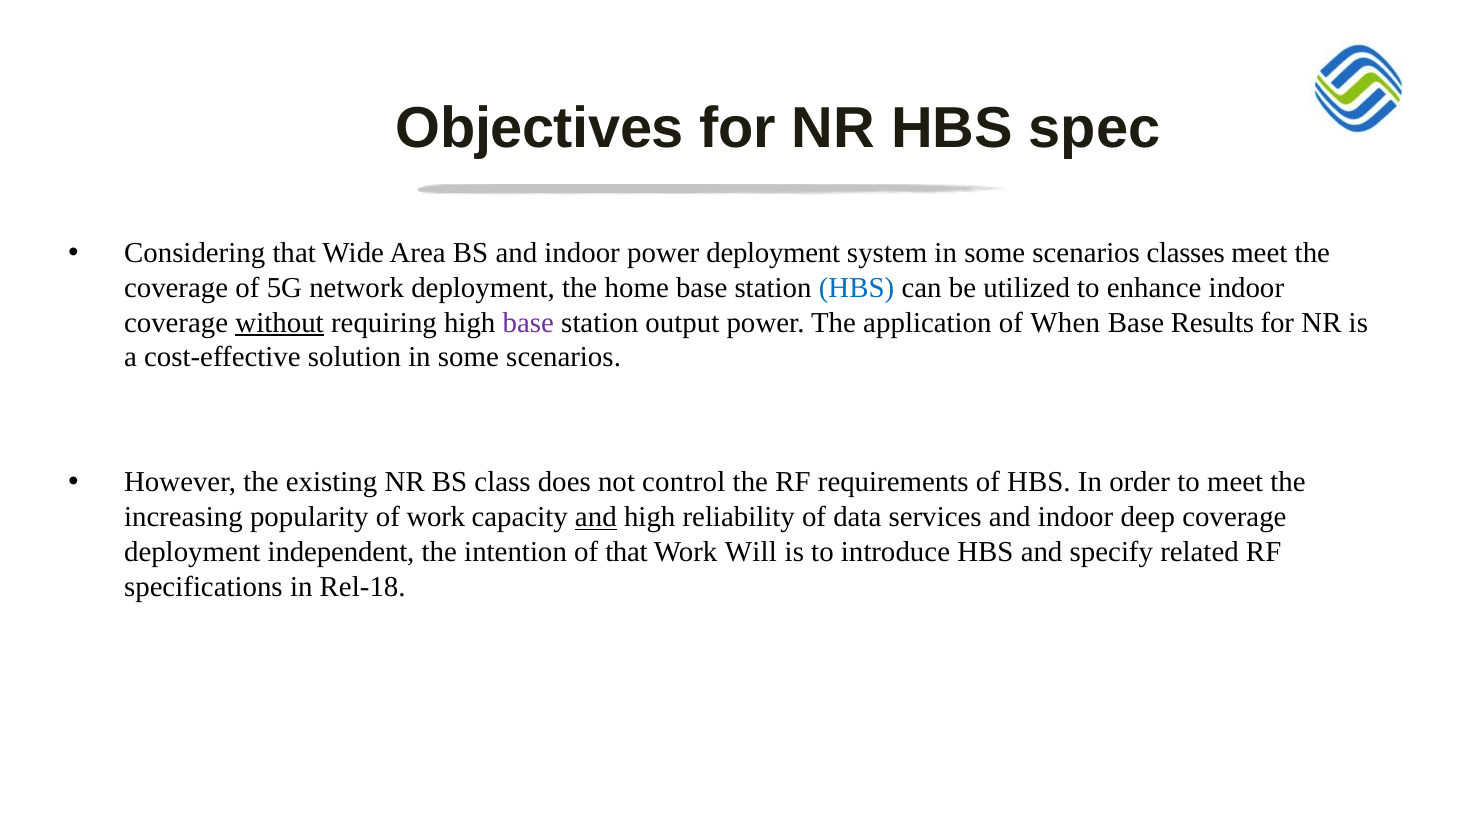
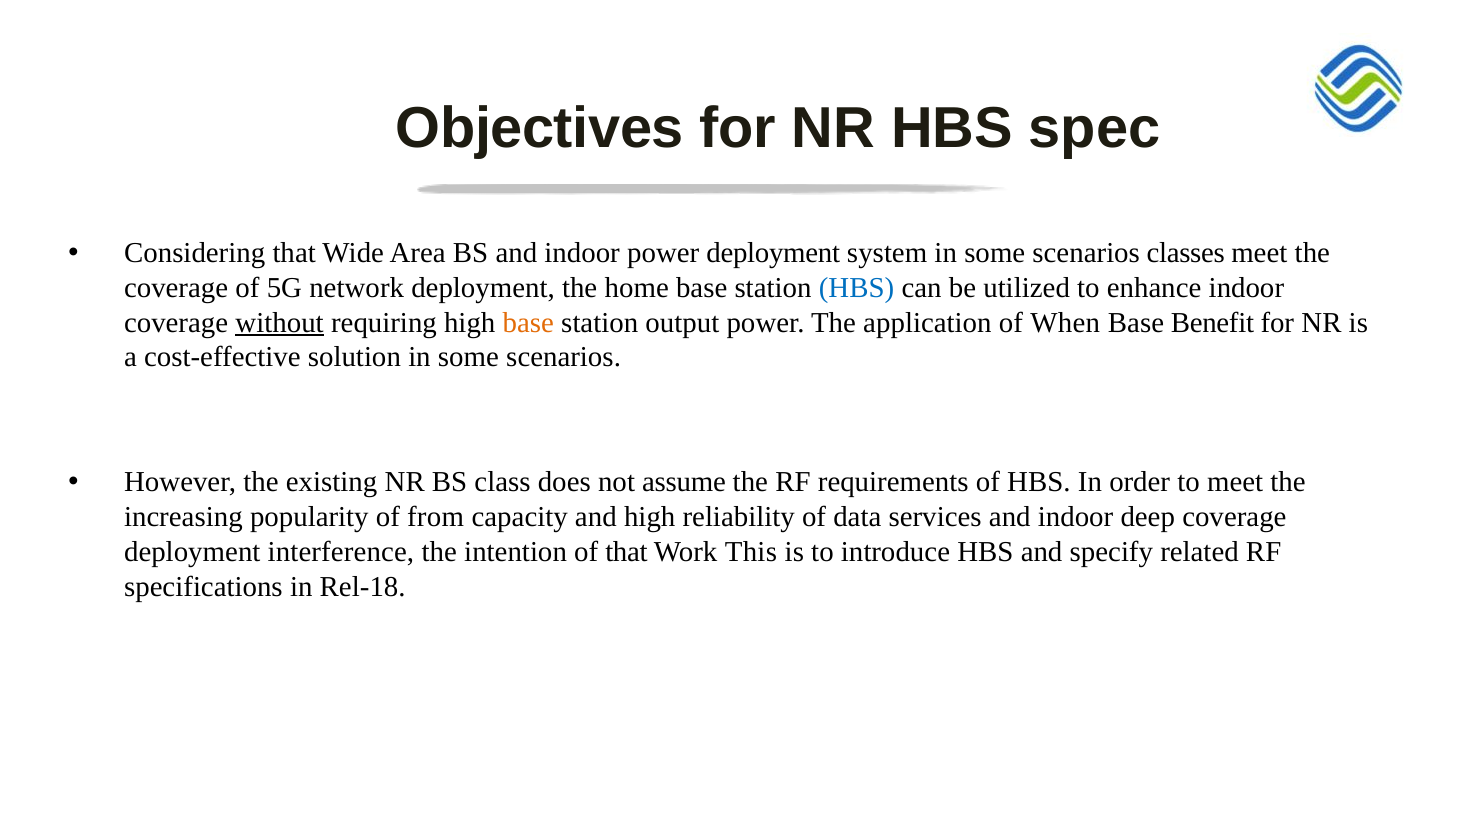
base at (528, 322) colour: purple -> orange
Results: Results -> Benefit
control: control -> assume
of work: work -> from
and at (596, 517) underline: present -> none
independent: independent -> interference
Will: Will -> This
